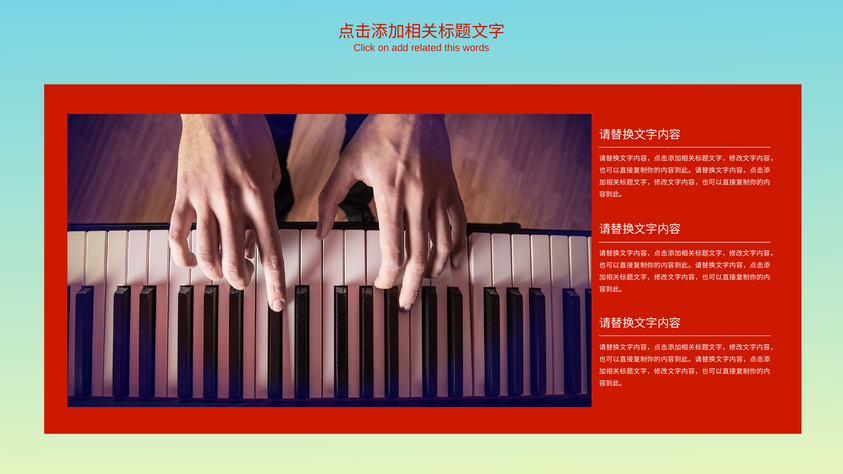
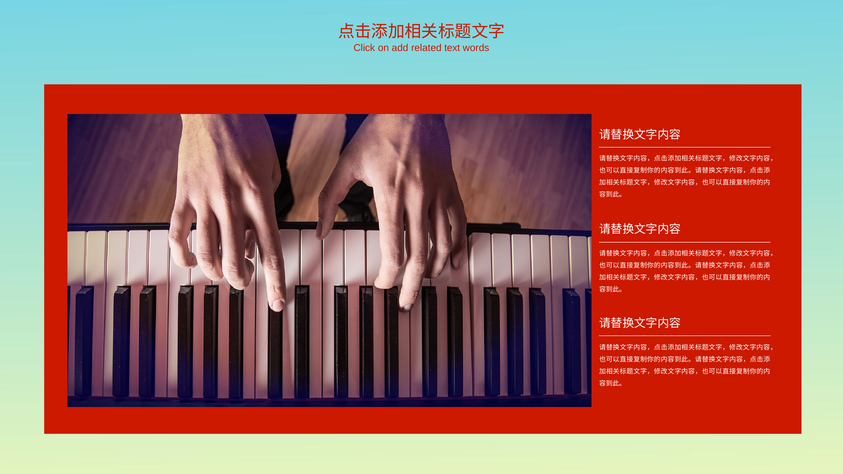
this: this -> text
